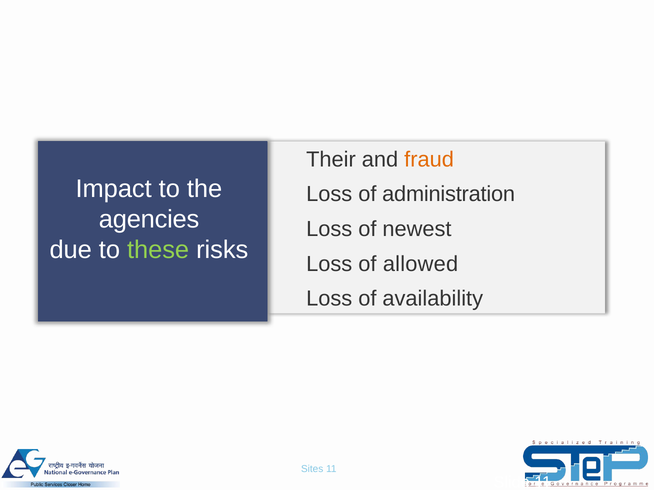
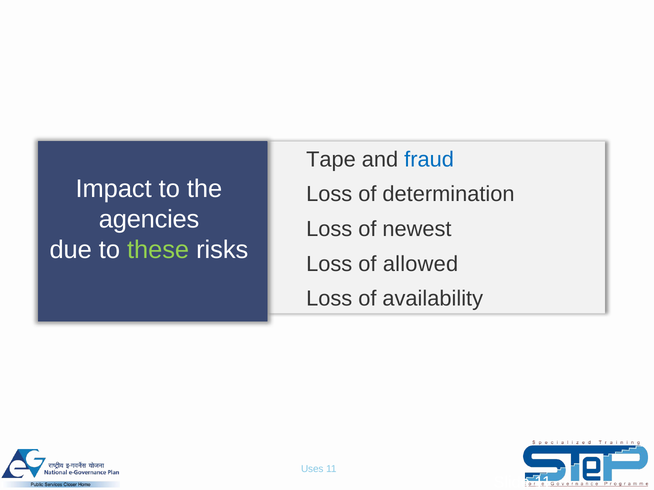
Their: Their -> Tape
fraud colour: orange -> blue
administration: administration -> determination
Sites: Sites -> Uses
